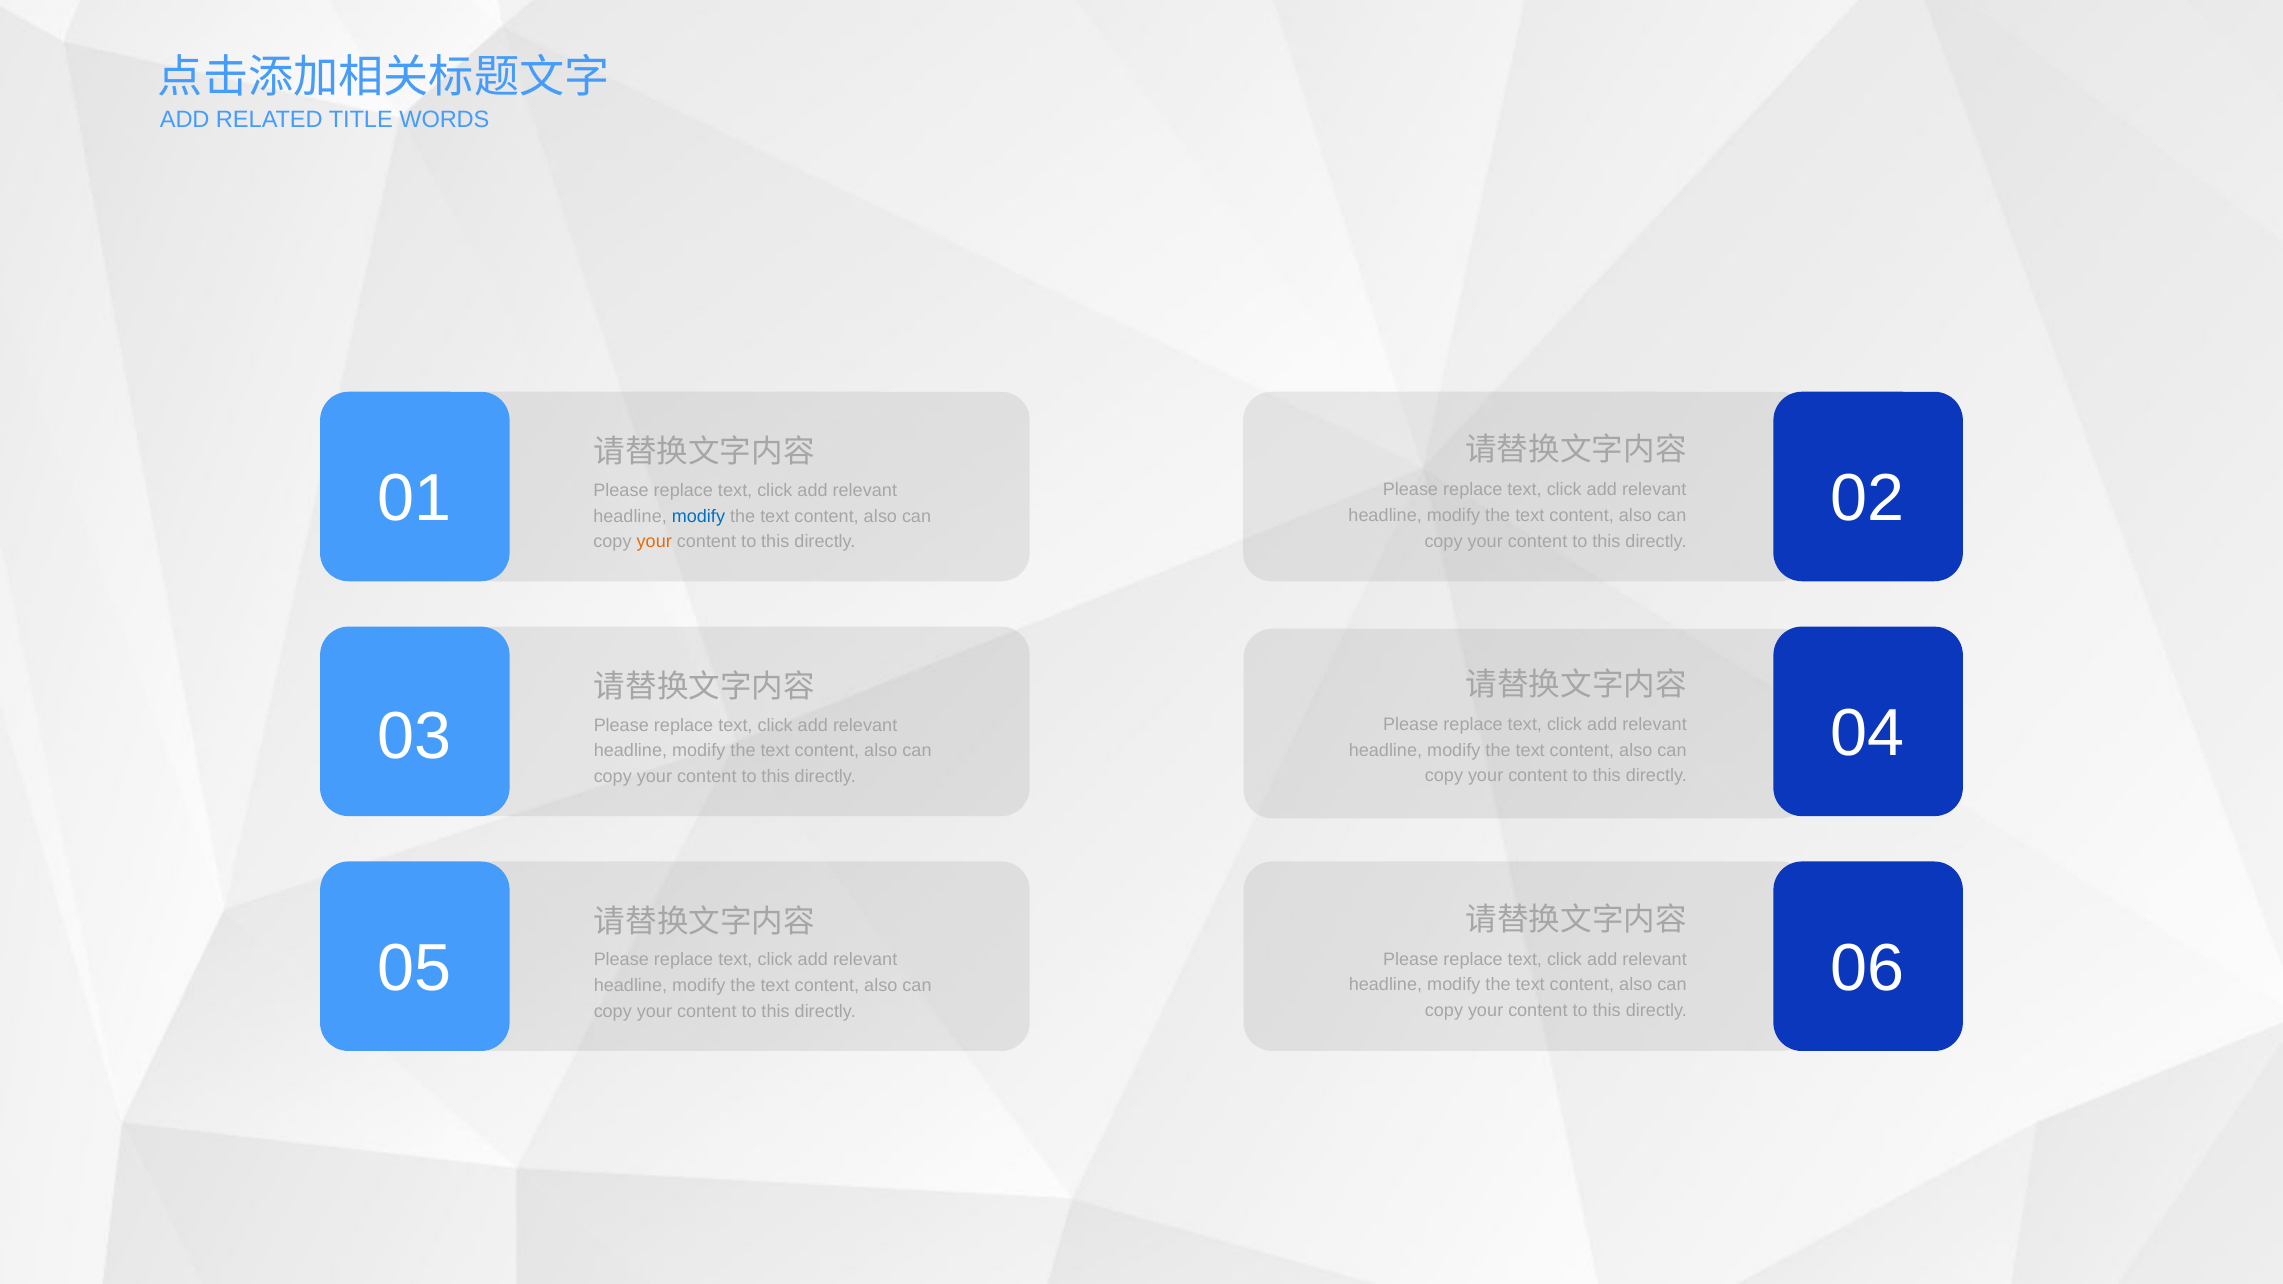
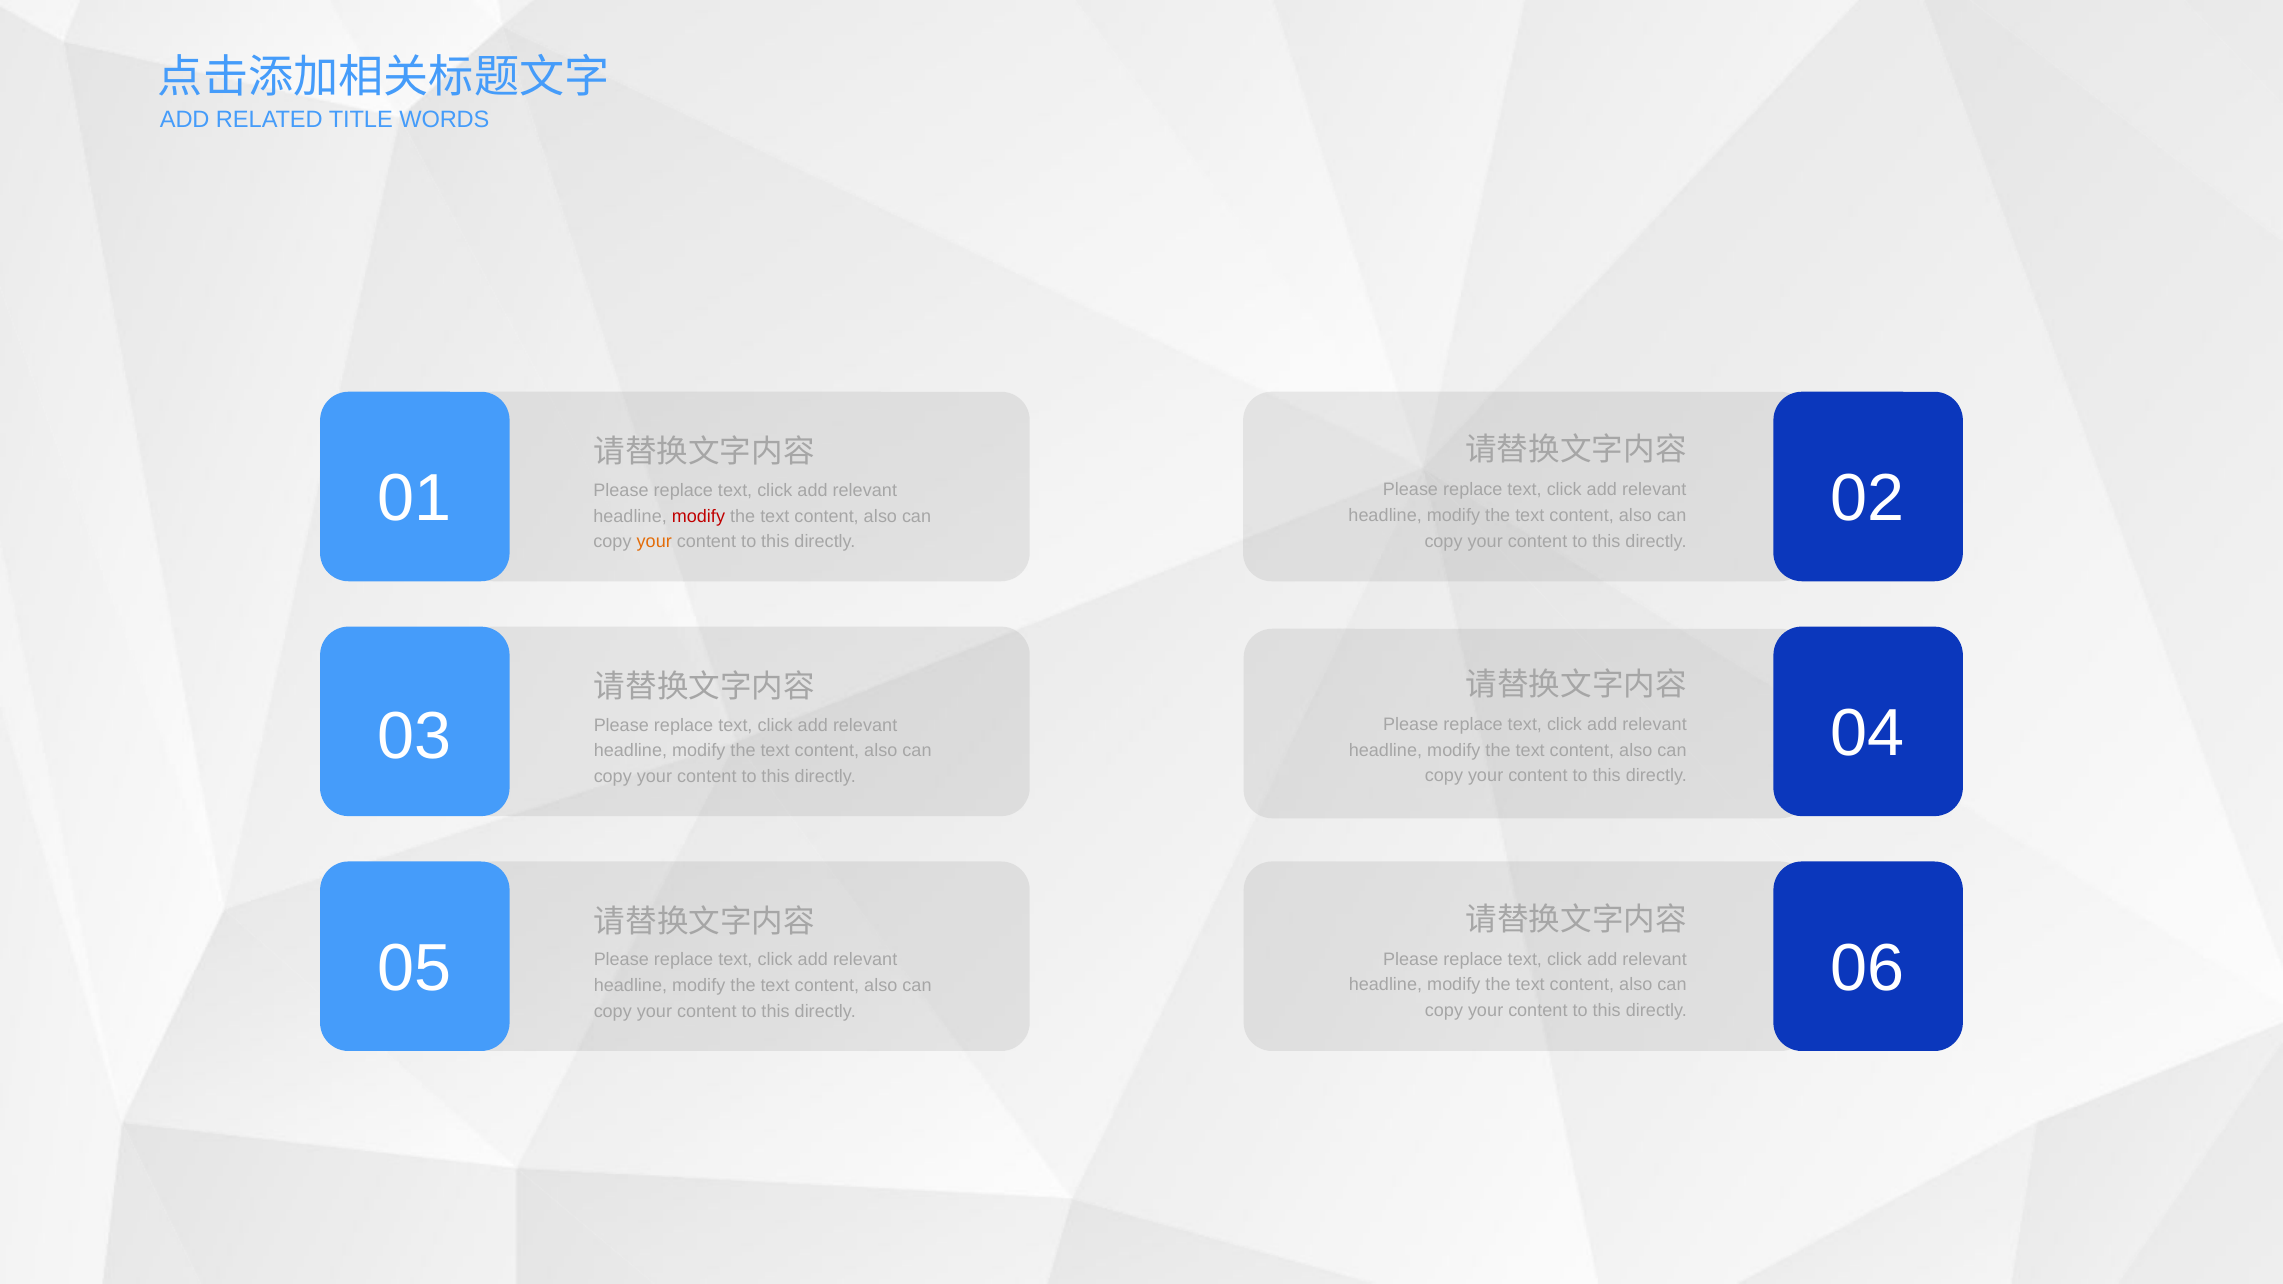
modify at (698, 516) colour: blue -> red
